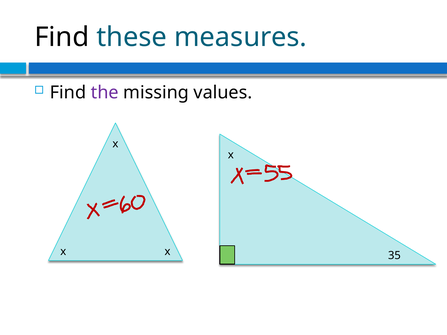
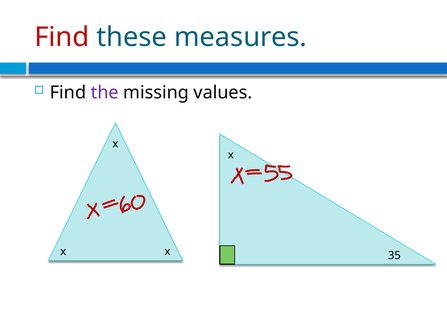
Find at (62, 37) colour: black -> red
